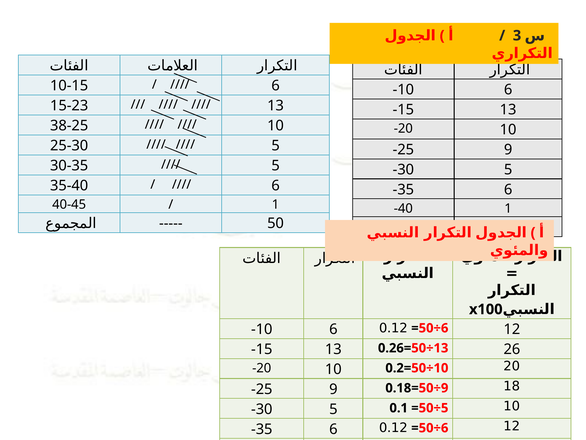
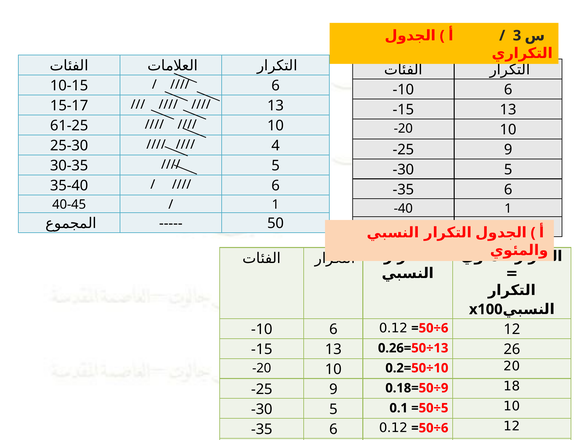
15-23: 15-23 -> 15-17
38-25: 38-25 -> 61-25
5 at (276, 146): 5 -> 4
